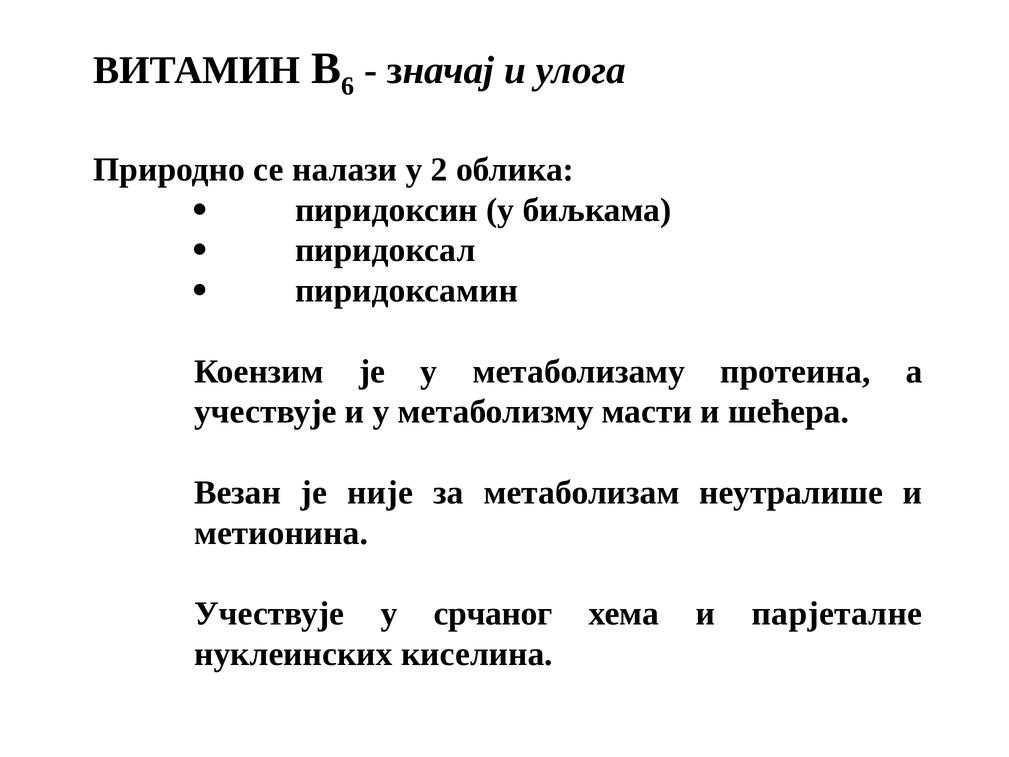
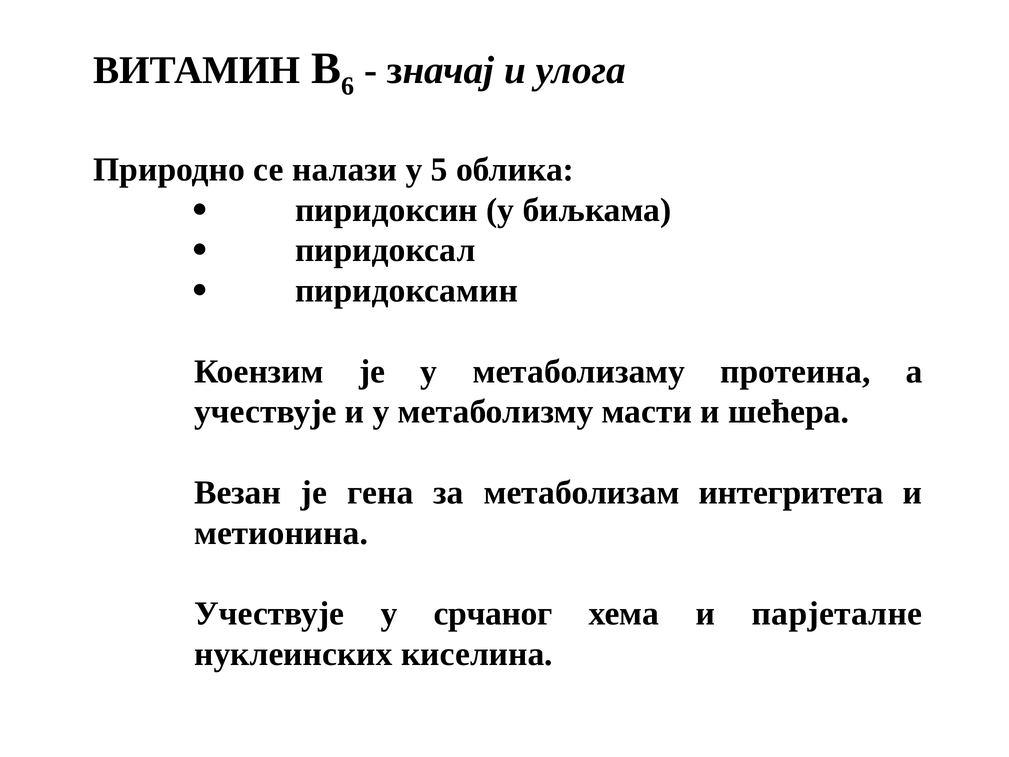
2: 2 -> 5
није: није -> гена
неутралише: неутралише -> интегритета
